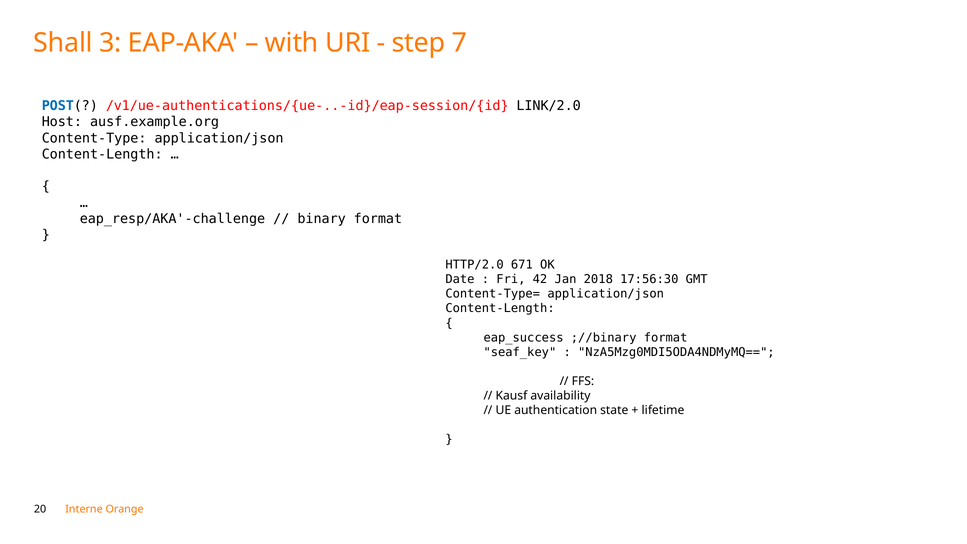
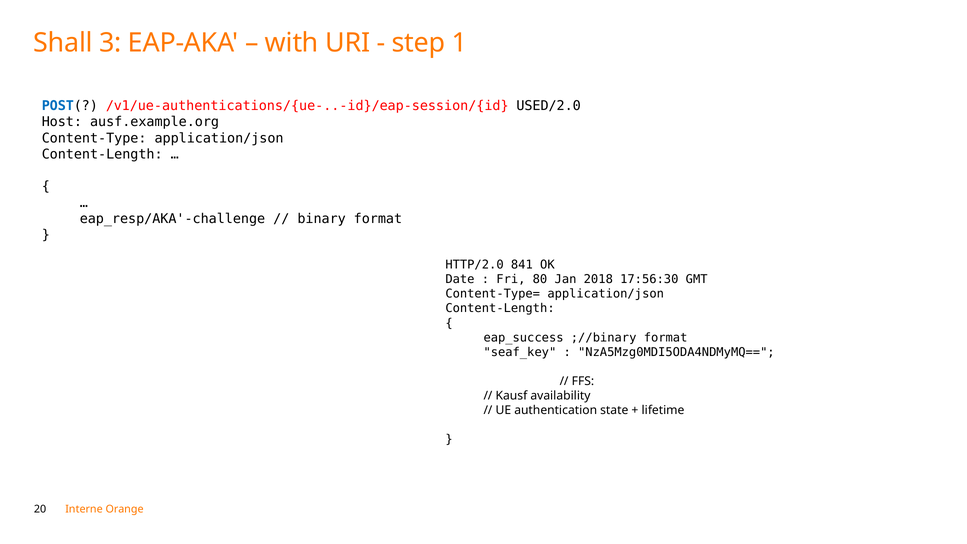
7: 7 -> 1
LINK/2.0: LINK/2.0 -> USED/2.0
671: 671 -> 841
42: 42 -> 80
